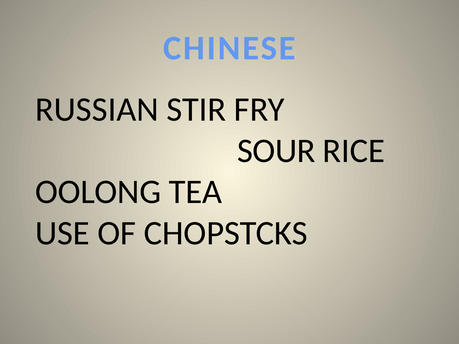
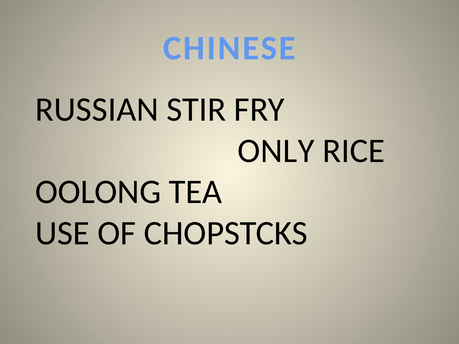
SOUR: SOUR -> ONLY
